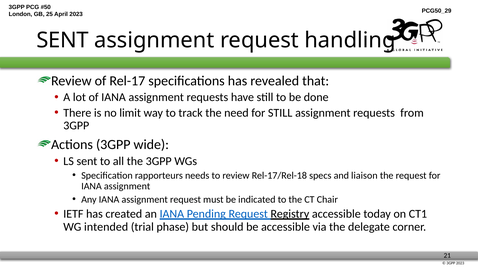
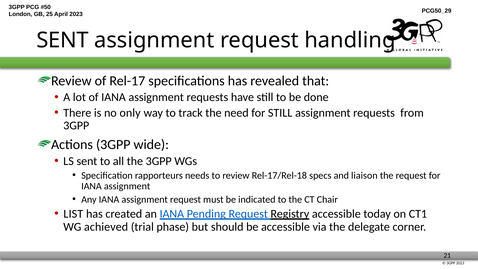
limit: limit -> only
IETF: IETF -> LIST
intended: intended -> achieved
